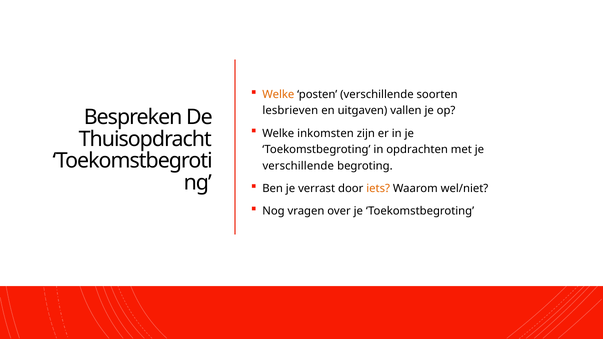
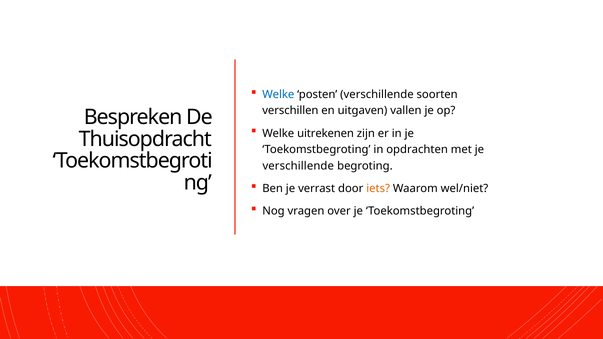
Welke at (278, 95) colour: orange -> blue
lesbrieven: lesbrieven -> verschillen
inkomsten: inkomsten -> uitrekenen
